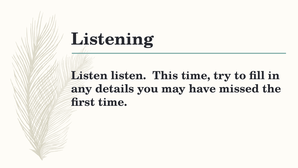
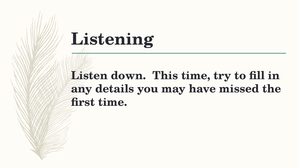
Listen listen: listen -> down
